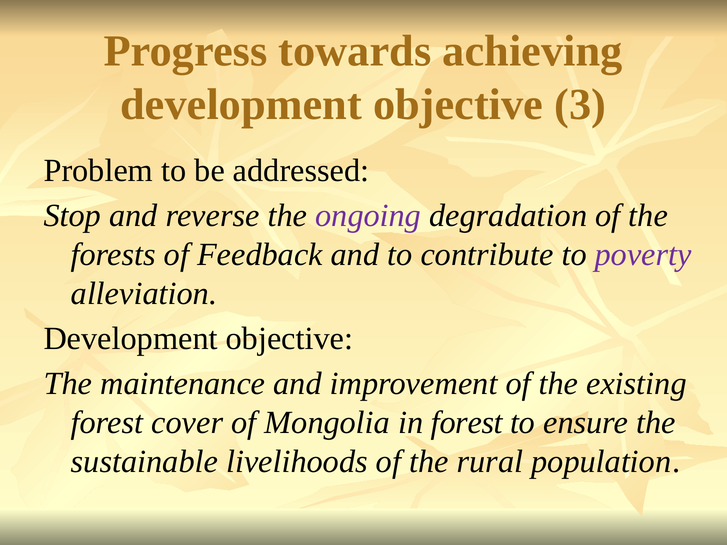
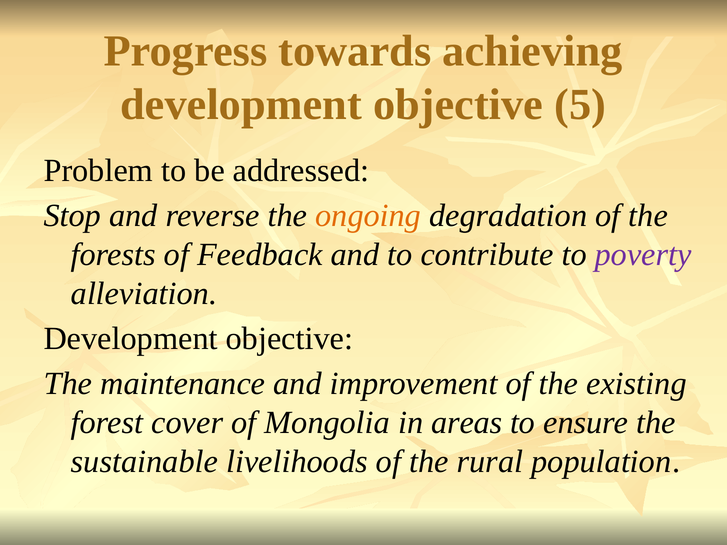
3: 3 -> 5
ongoing colour: purple -> orange
in forest: forest -> areas
